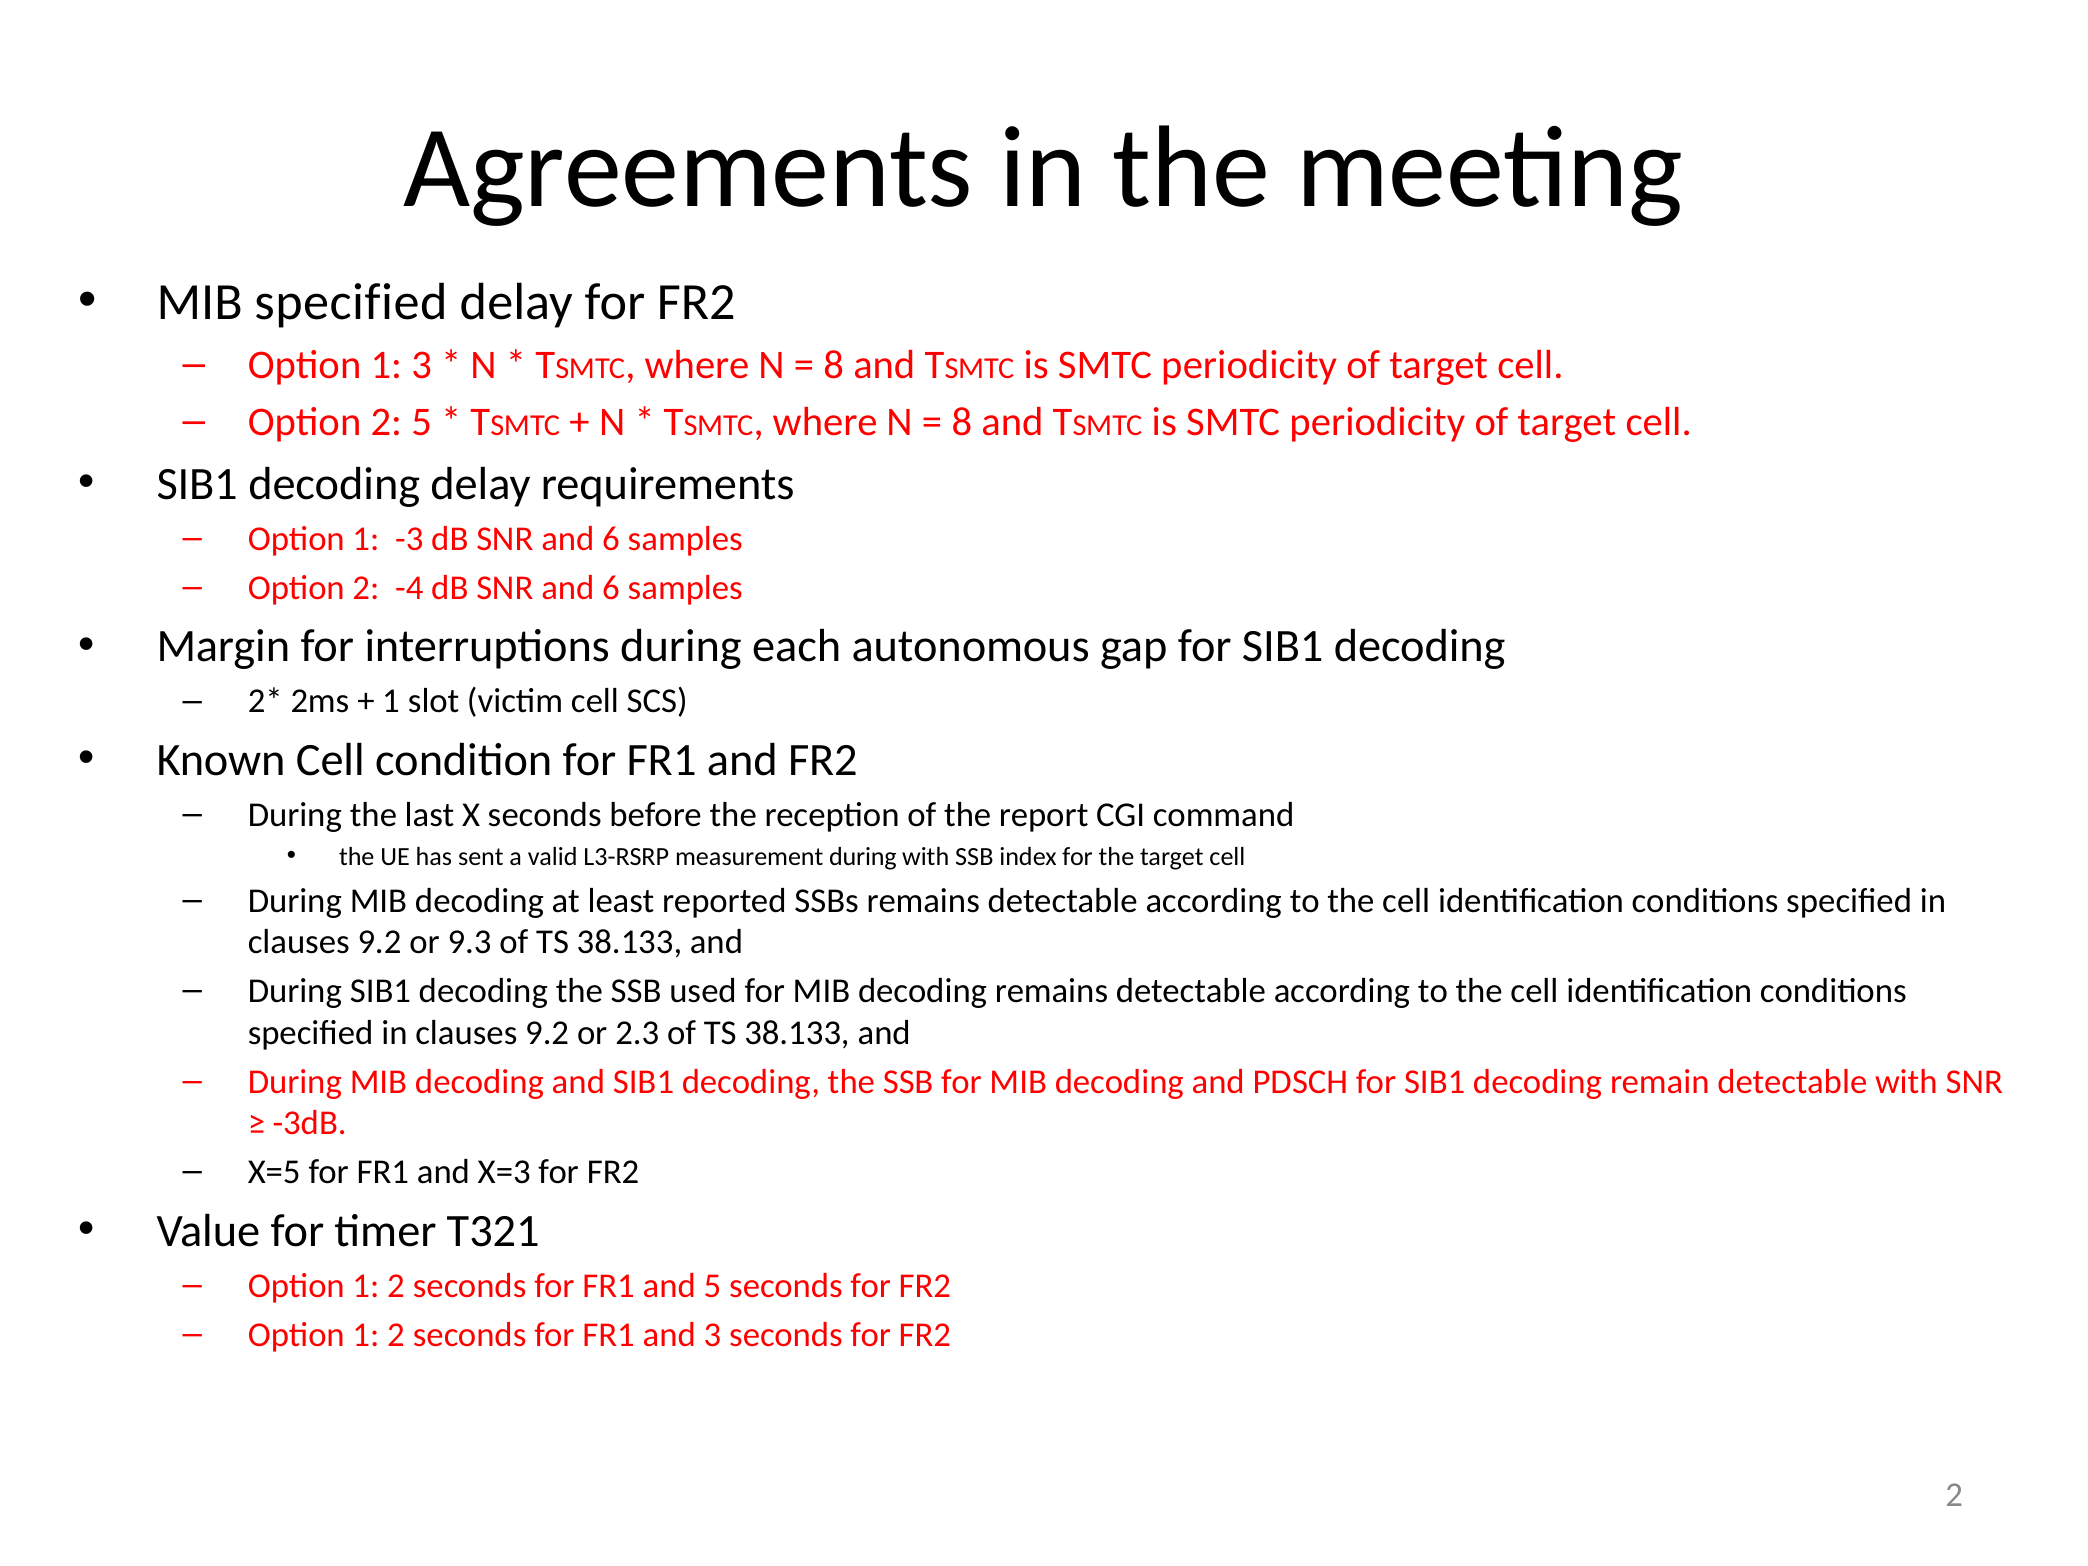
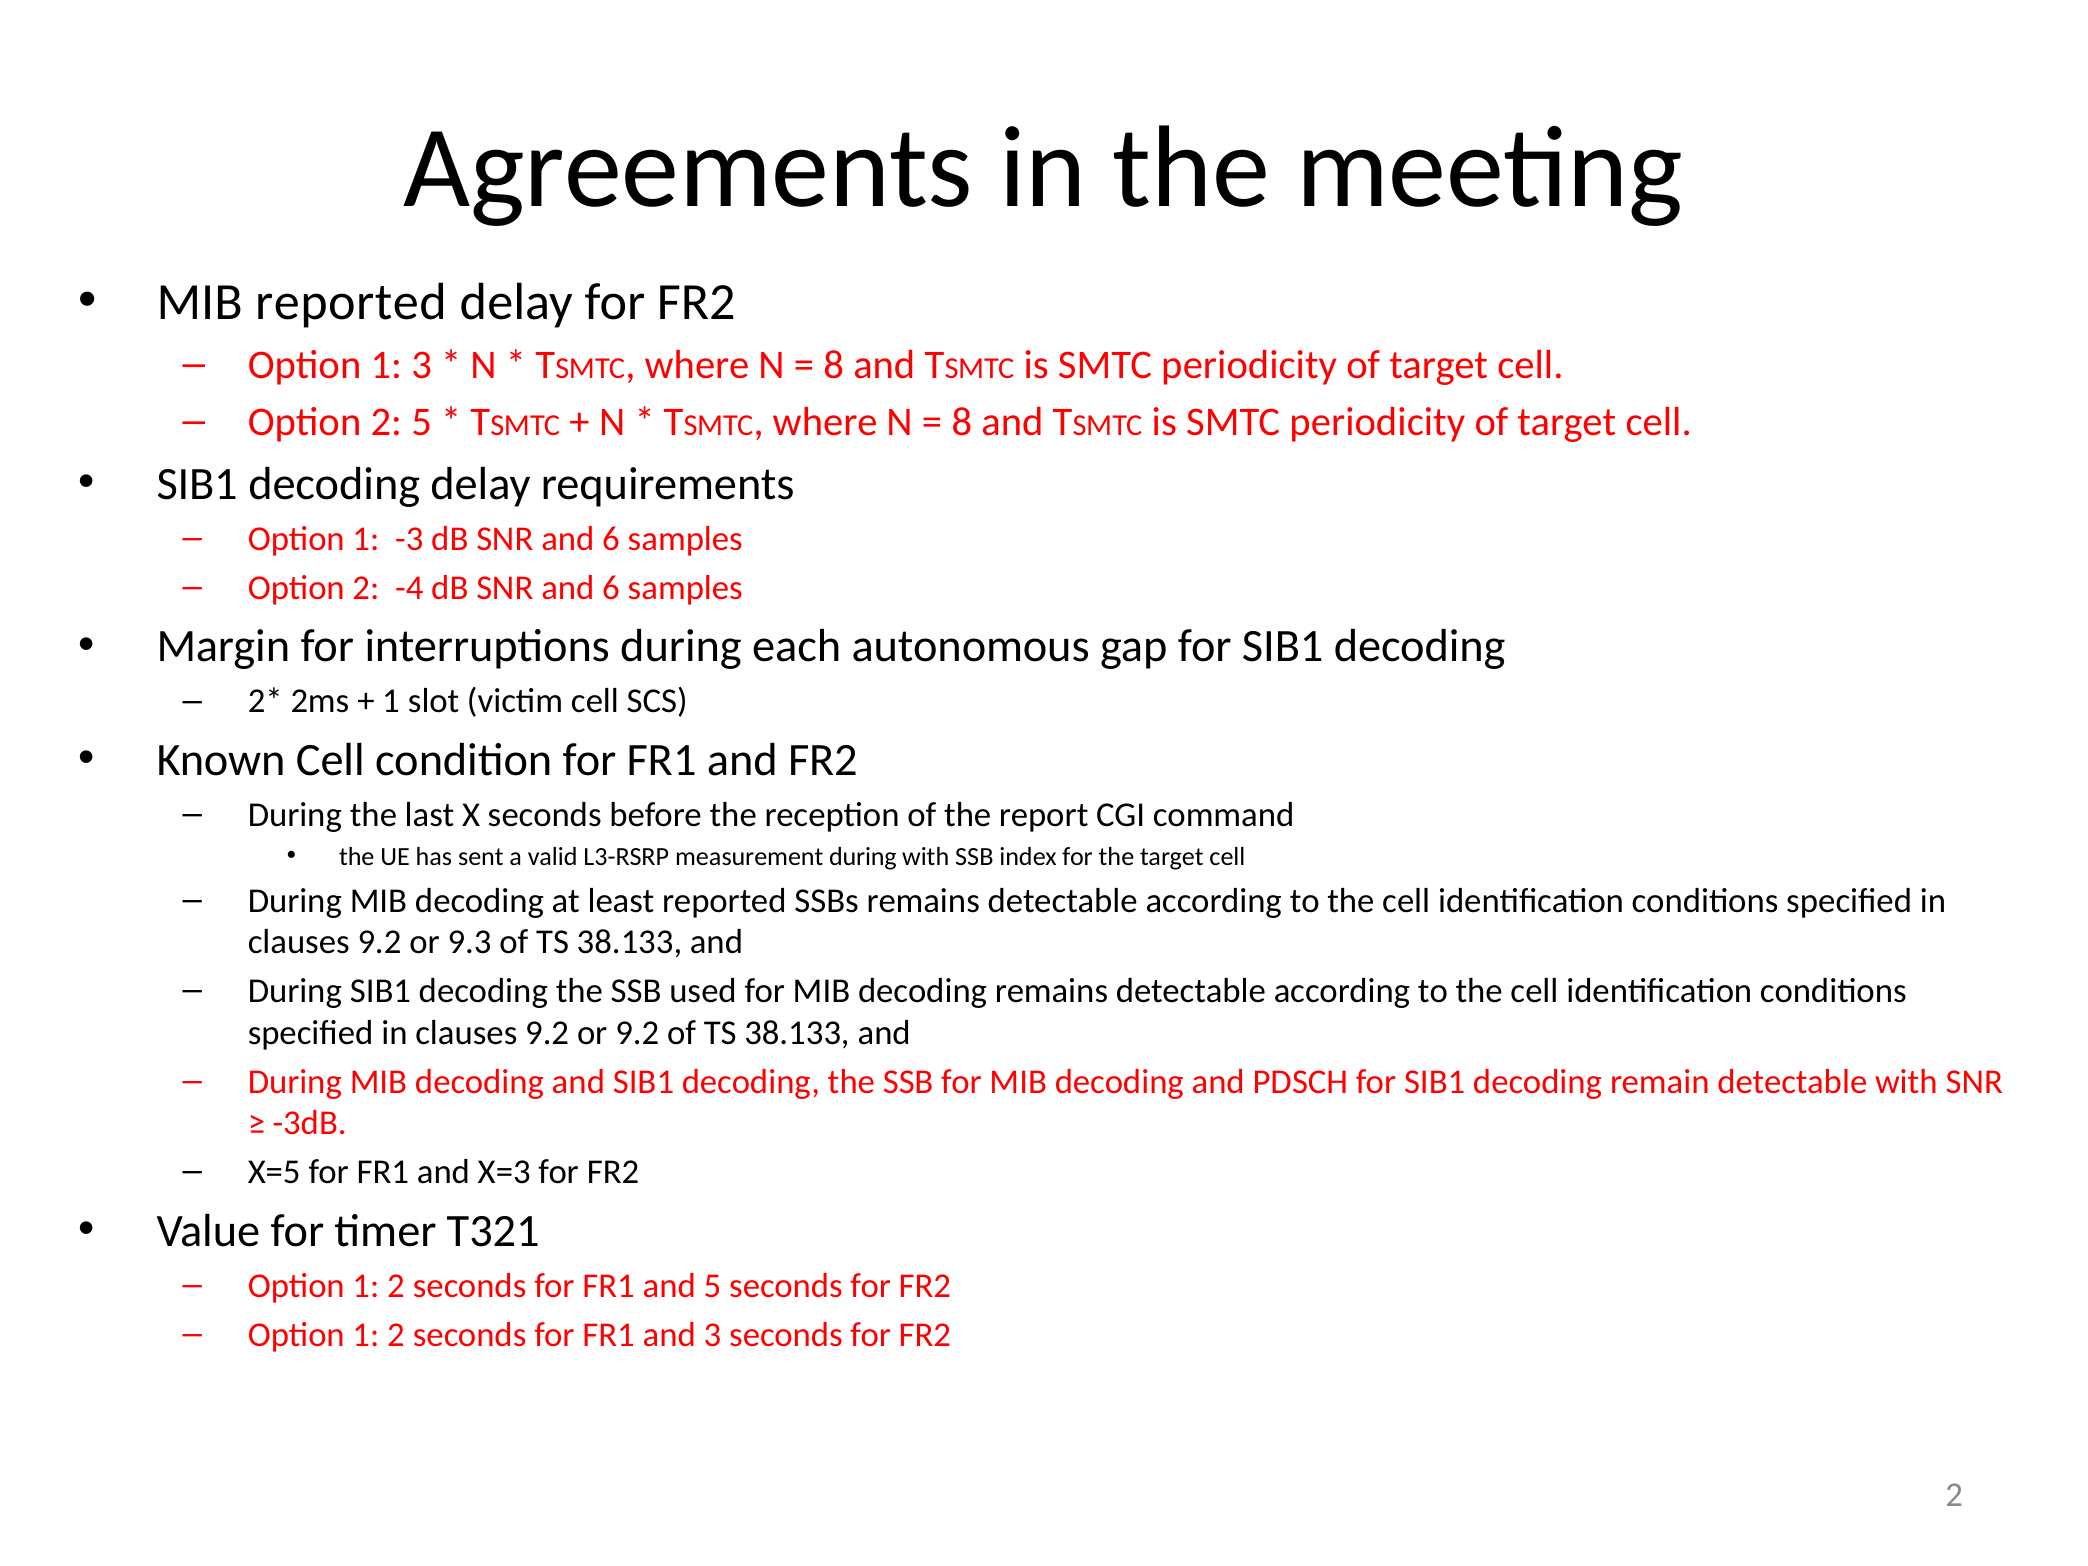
MIB specified: specified -> reported
or 2.3: 2.3 -> 9.2
